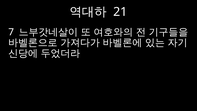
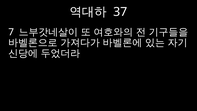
21: 21 -> 37
